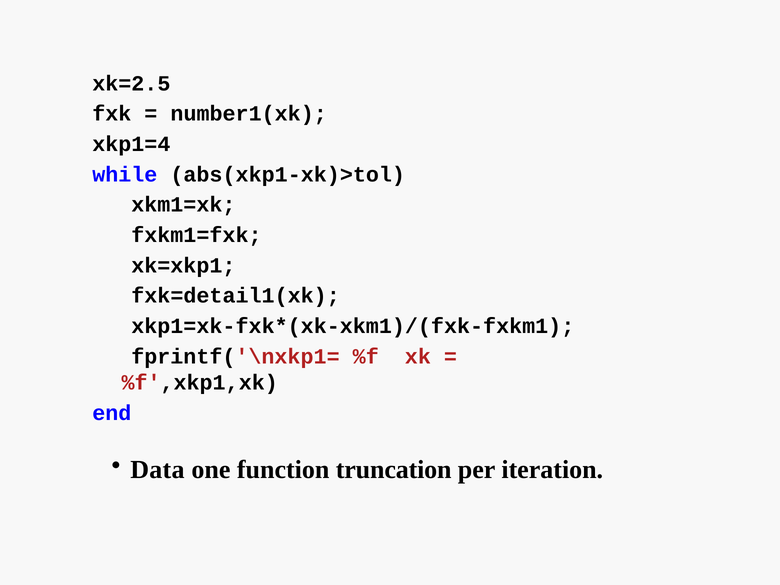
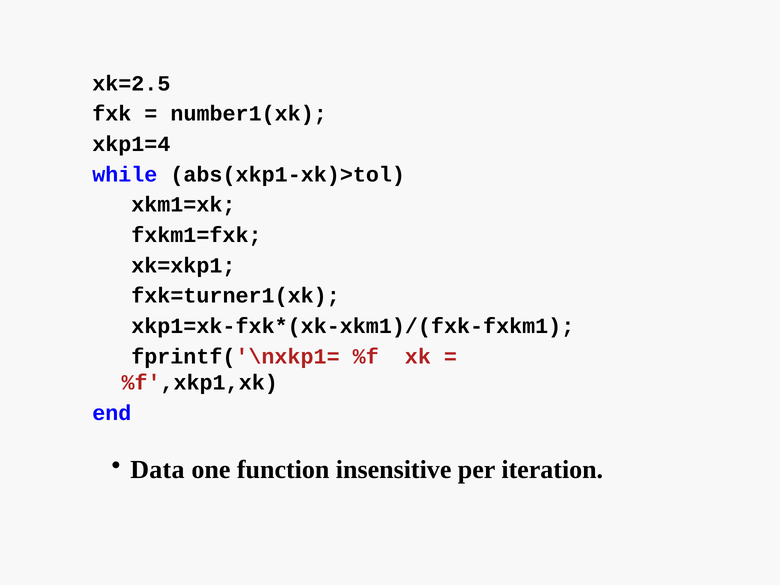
fxk=detail1(xk: fxk=detail1(xk -> fxk=turner1(xk
truncation: truncation -> insensitive
